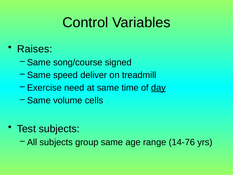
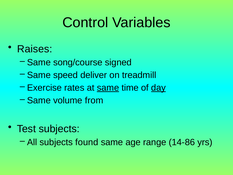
need: need -> rates
same at (108, 88) underline: none -> present
cells: cells -> from
group: group -> found
14-76: 14-76 -> 14-86
